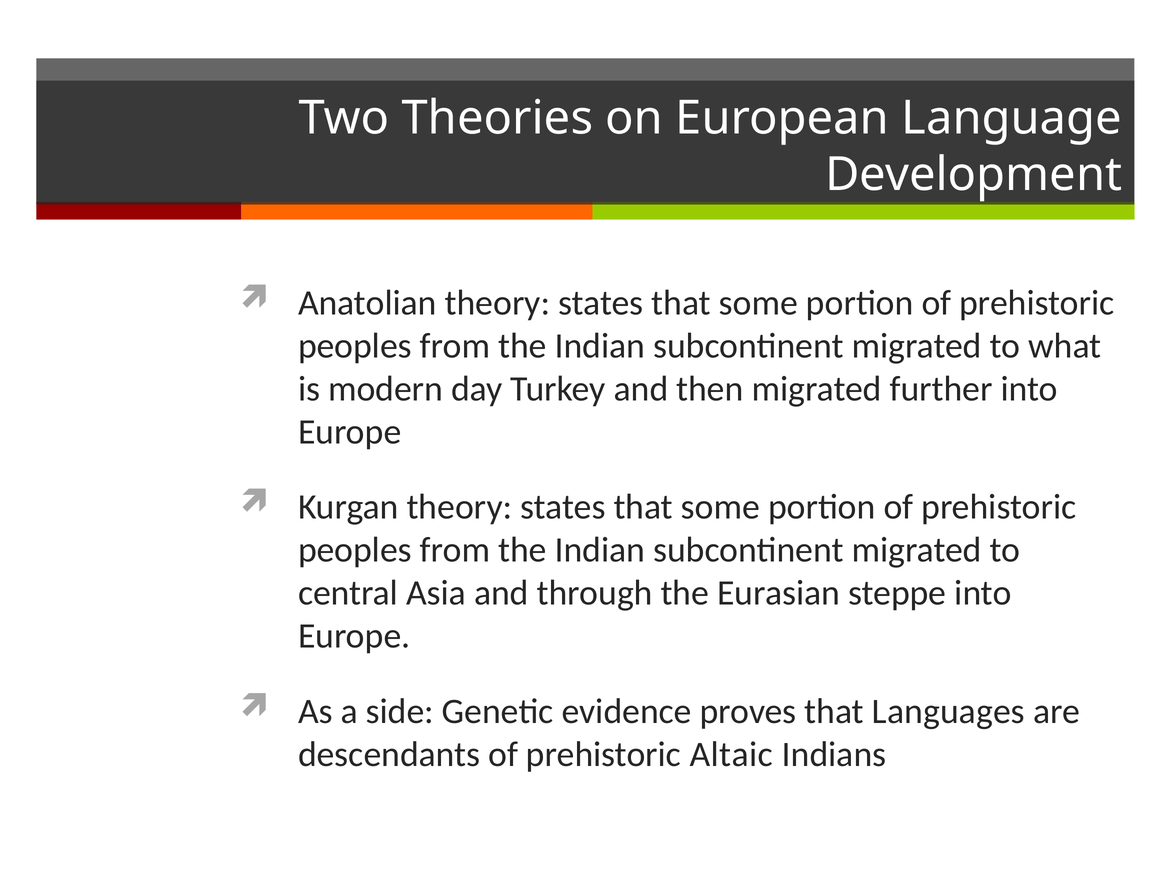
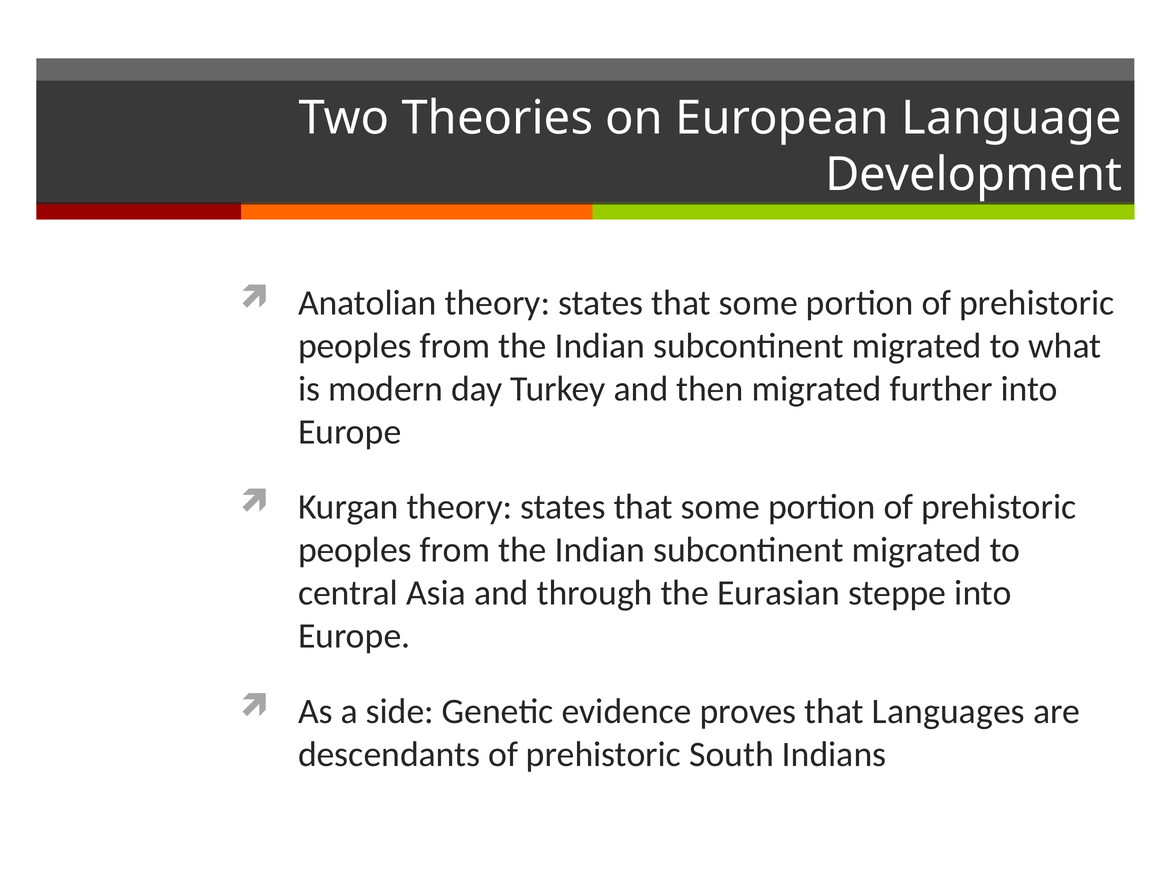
Altaic: Altaic -> South
